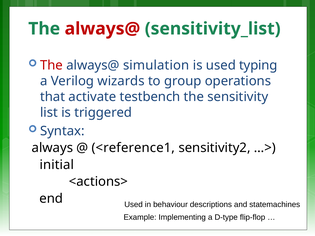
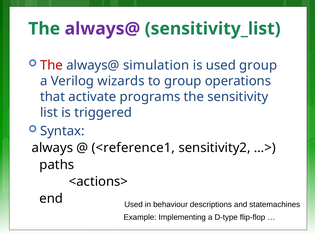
always@ at (102, 29) colour: red -> purple
used typing: typing -> group
testbench: testbench -> programs
initial: initial -> paths
